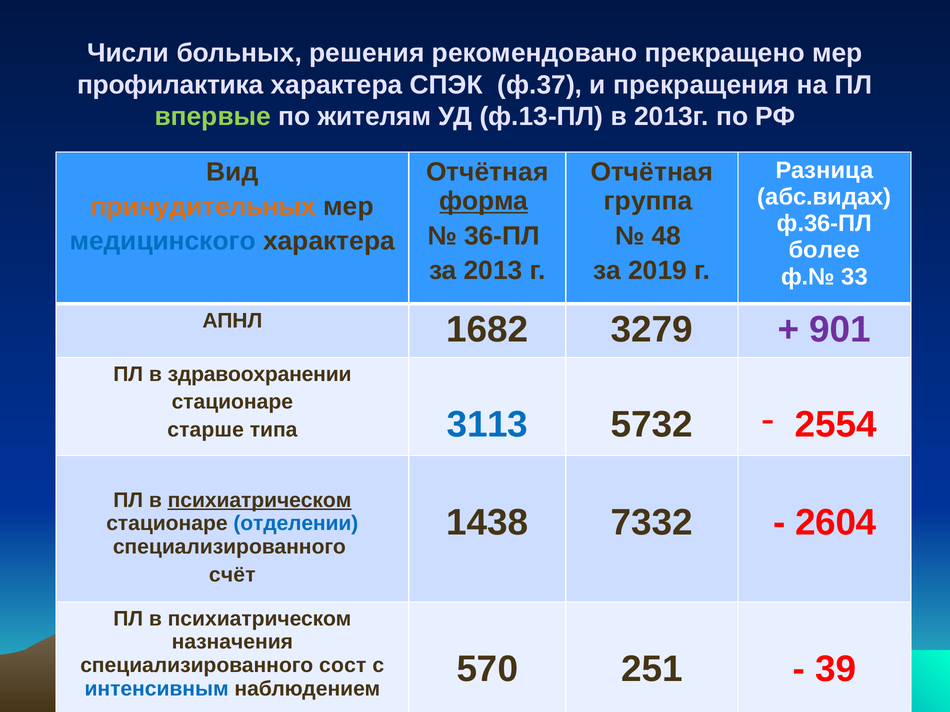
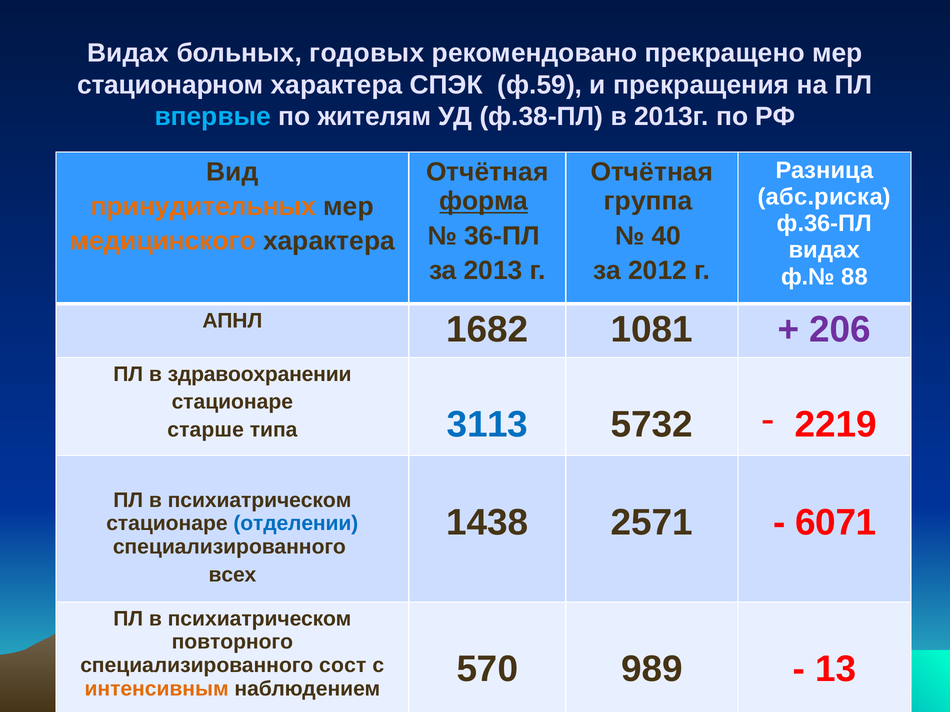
Числи at (128, 53): Числи -> Видах
решения: решения -> годовых
профилактика: профилактика -> стационарном
ф.37: ф.37 -> ф.59
впервые colour: light green -> light blue
ф.13-ПЛ: ф.13-ПЛ -> ф.38-ПЛ
абс.видах: абс.видах -> абс.риска
48: 48 -> 40
медицинского colour: blue -> orange
более at (824, 250): более -> видах
2019: 2019 -> 2012
33: 33 -> 88
3279: 3279 -> 1081
901: 901 -> 206
2554: 2554 -> 2219
психиатрическом at (260, 500) underline: present -> none
7332: 7332 -> 2571
2604: 2604 -> 6071
счёт: счёт -> всех
назначения: назначения -> повторного
251: 251 -> 989
39: 39 -> 13
интенсивным colour: blue -> orange
